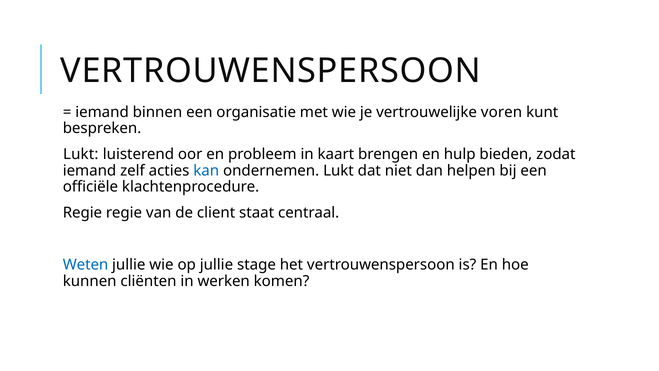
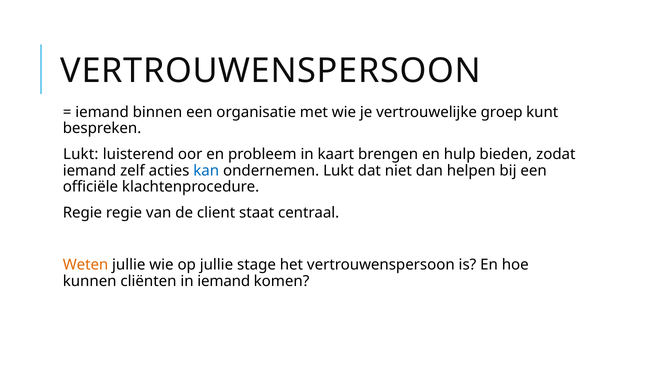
voren: voren -> groep
Weten colour: blue -> orange
in werken: werken -> iemand
